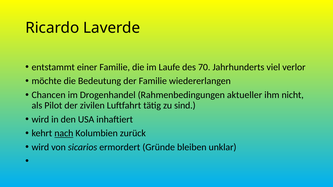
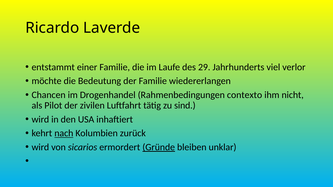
70: 70 -> 29
aktueller: aktueller -> contexto
Gründe underline: none -> present
